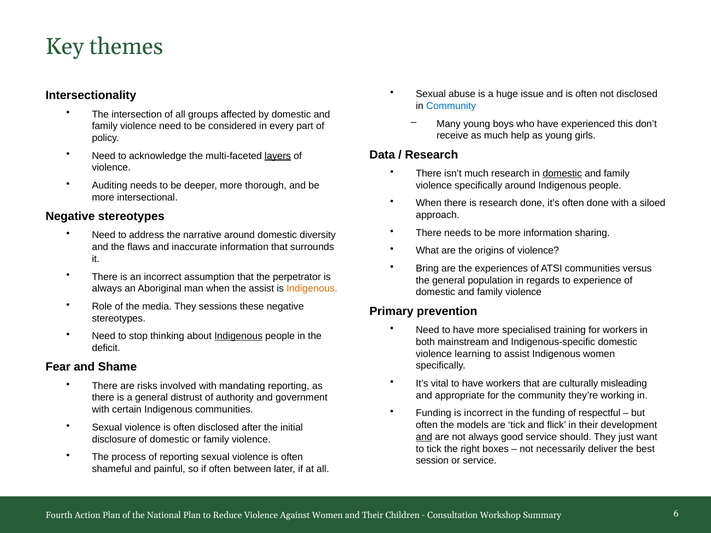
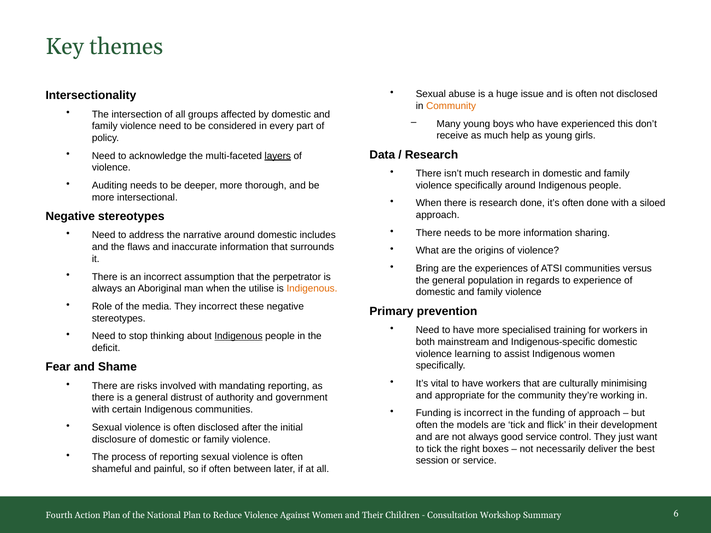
Community at (451, 106) colour: blue -> orange
domestic at (562, 174) underline: present -> none
diversity: diversity -> includes
the assist: assist -> utilise
They sessions: sessions -> incorrect
misleading: misleading -> minimising
of respectful: respectful -> approach
and at (424, 437) underline: present -> none
should: should -> control
